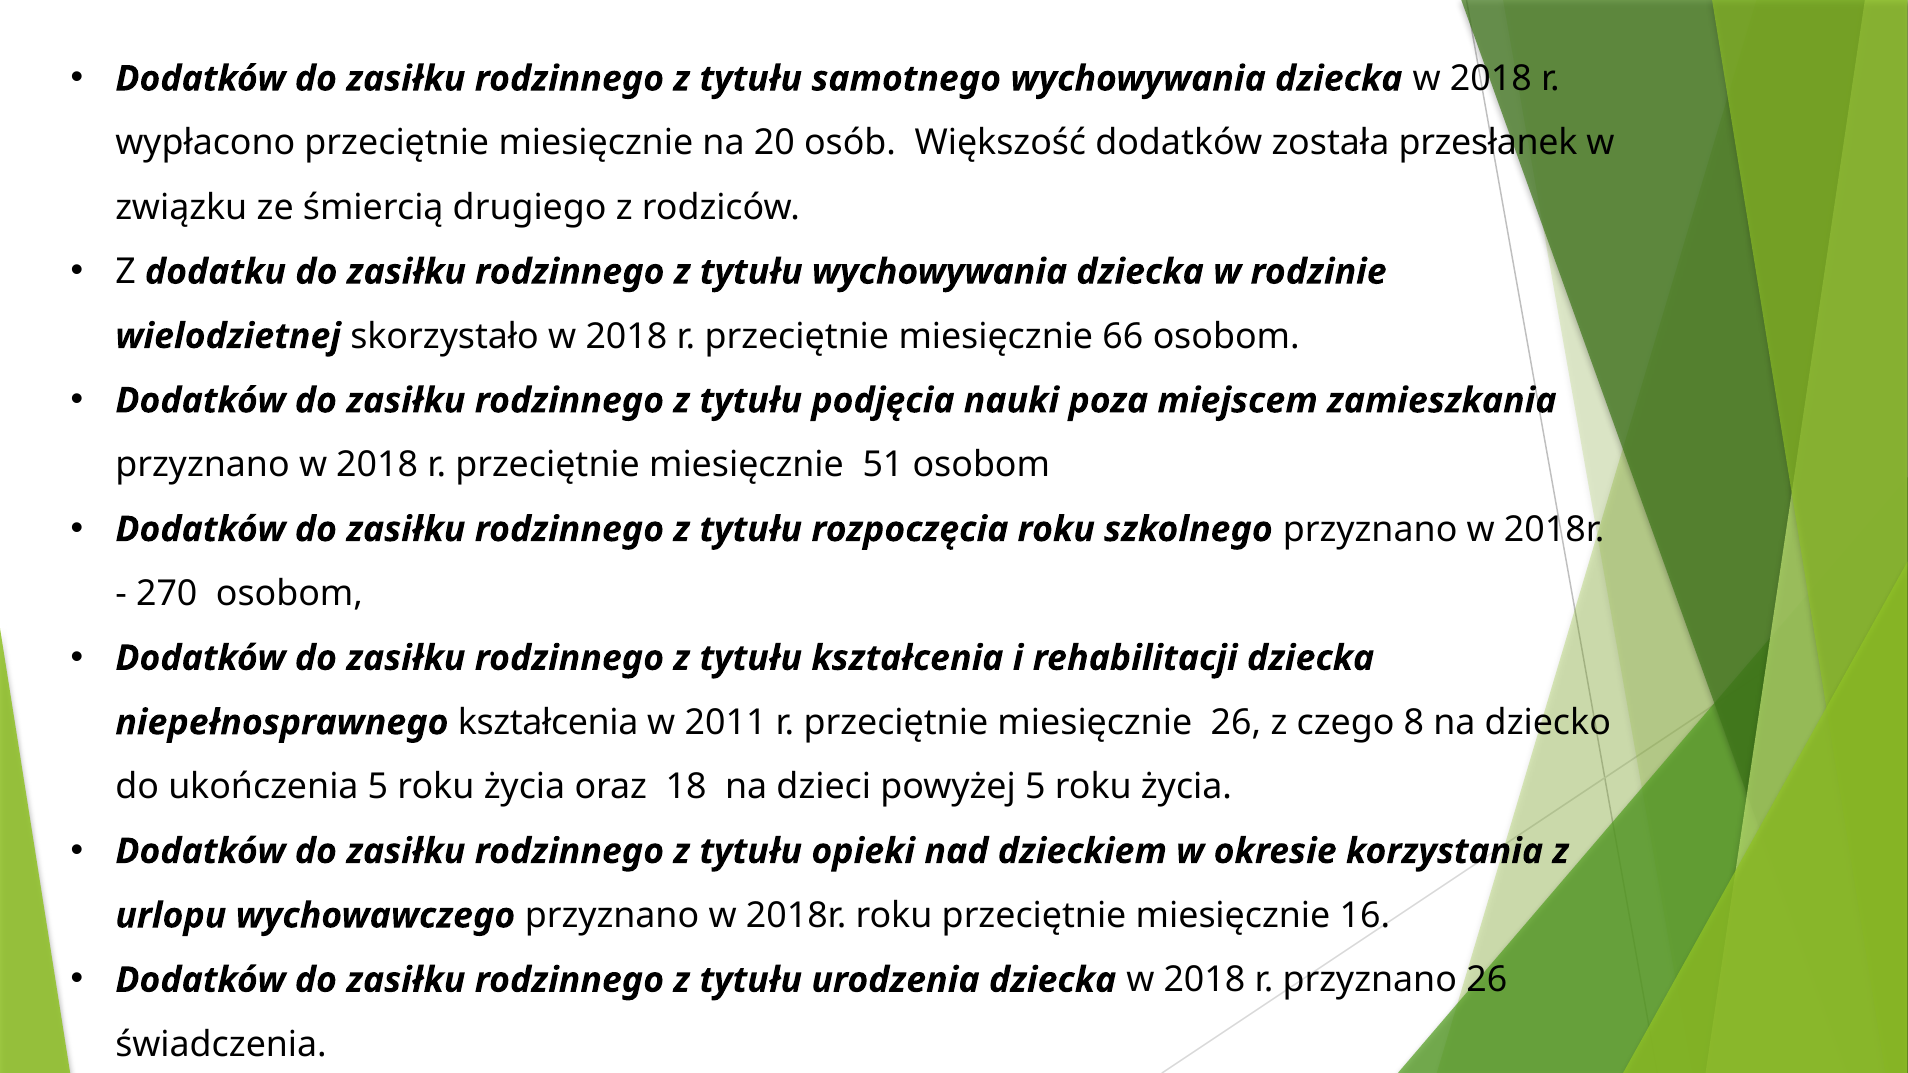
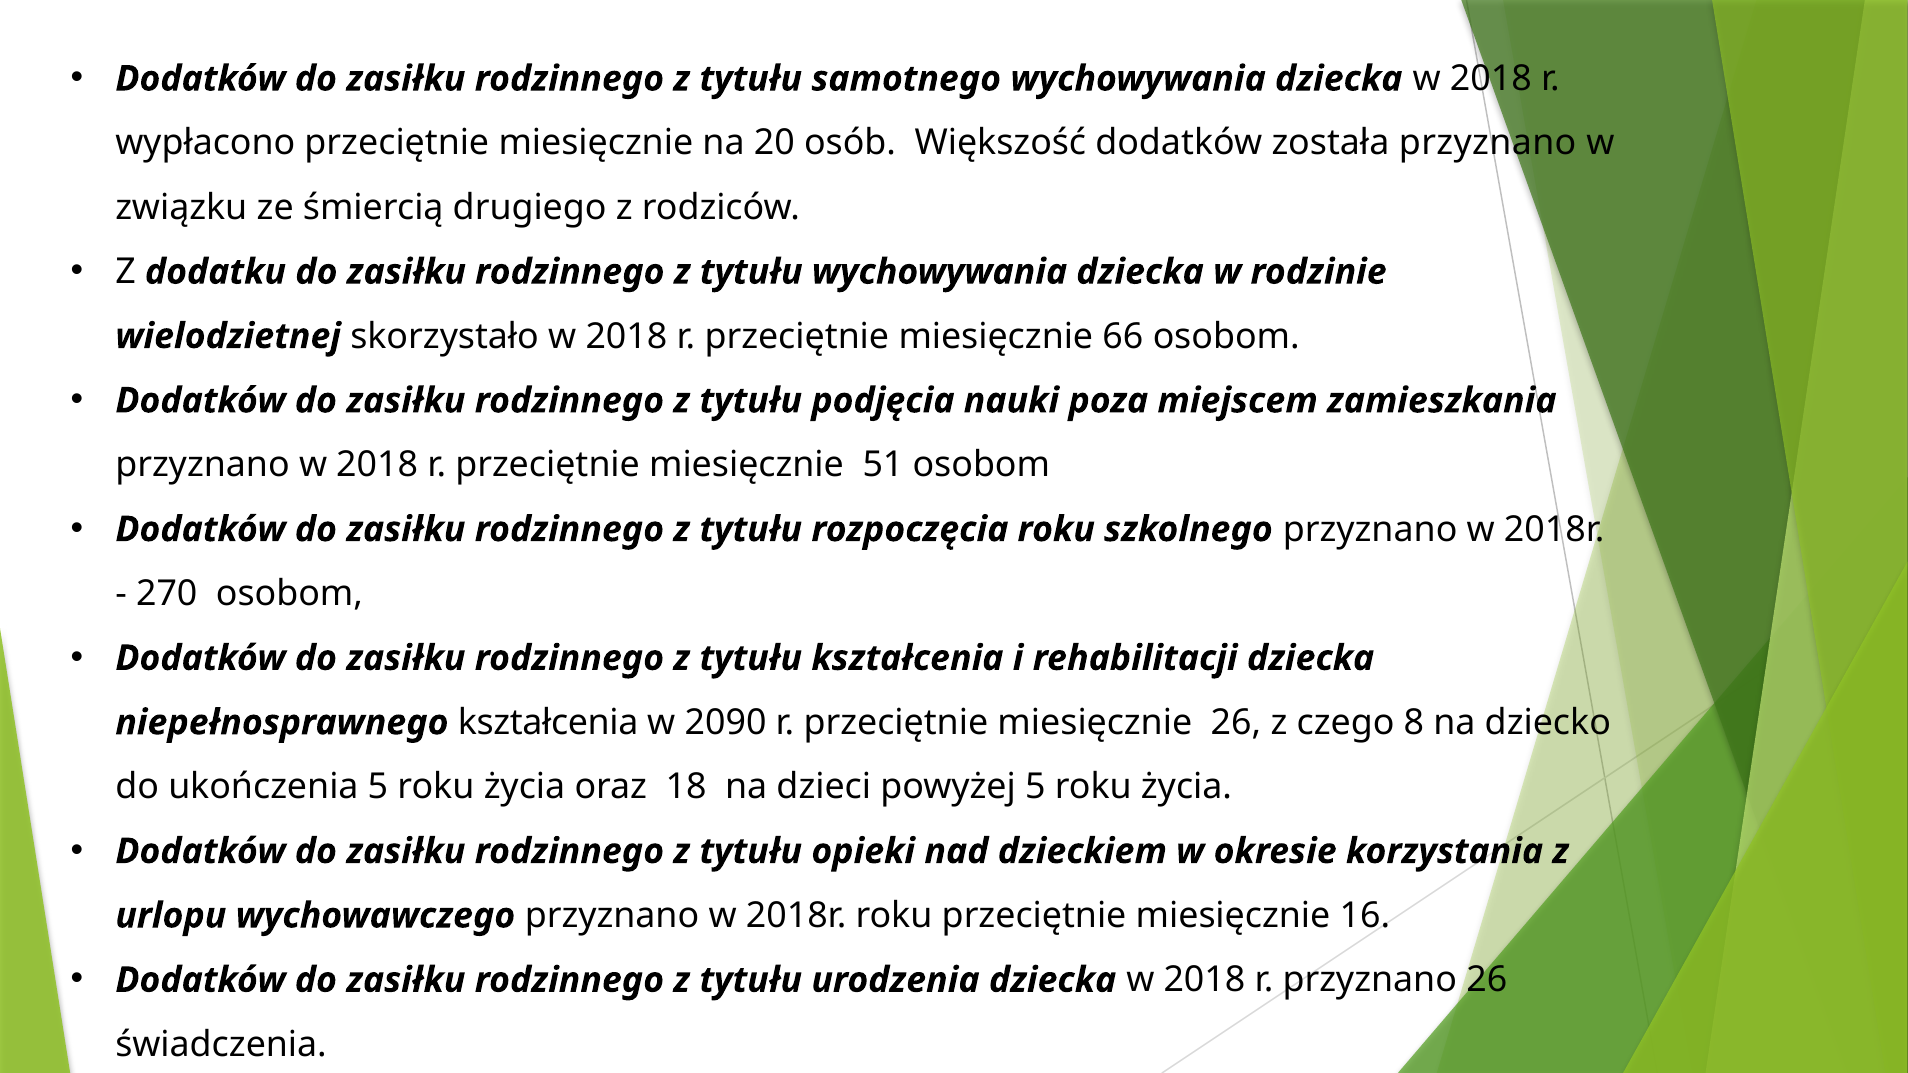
została przesłanek: przesłanek -> przyznano
2011: 2011 -> 2090
